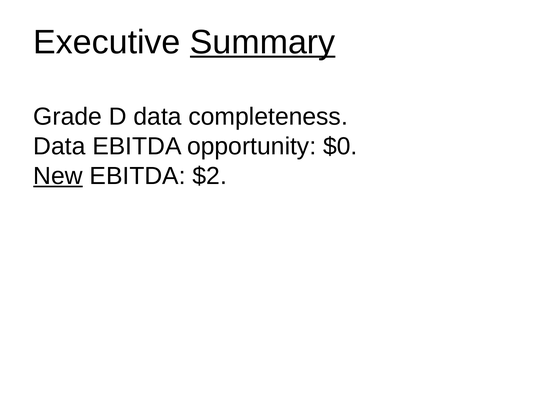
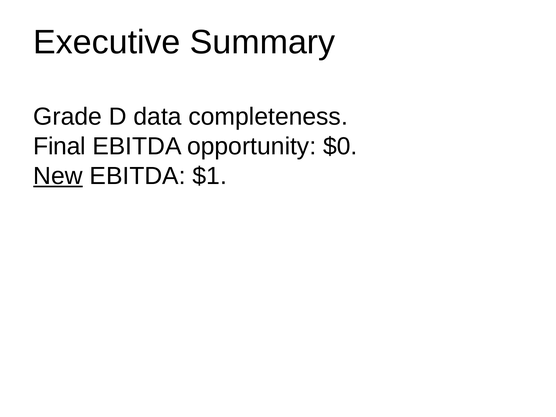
Summary underline: present -> none
Data at (59, 146): Data -> Final
$2: $2 -> $1
